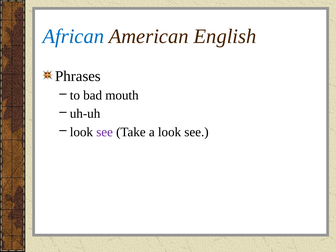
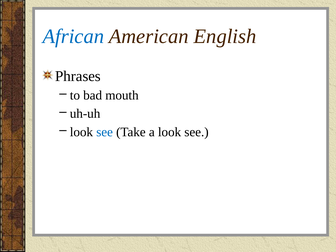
see at (105, 132) colour: purple -> blue
